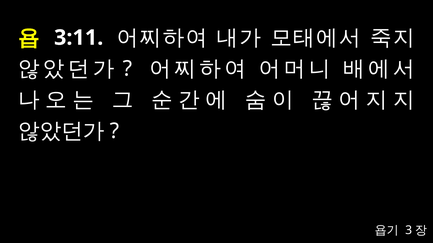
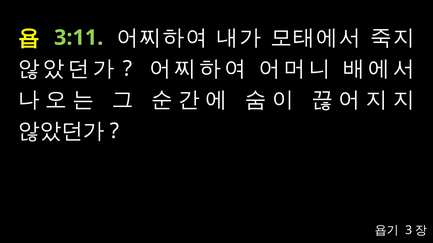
3:11 colour: white -> light green
